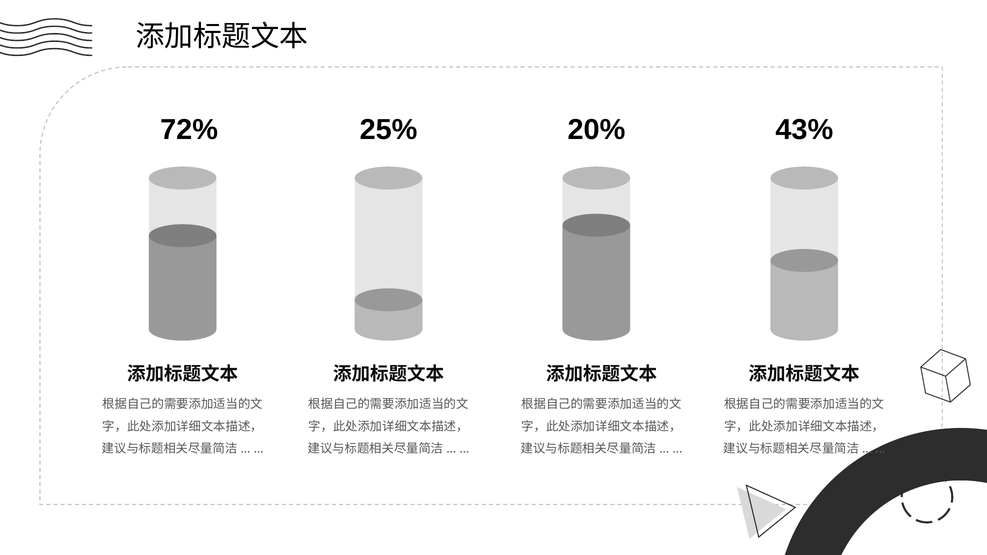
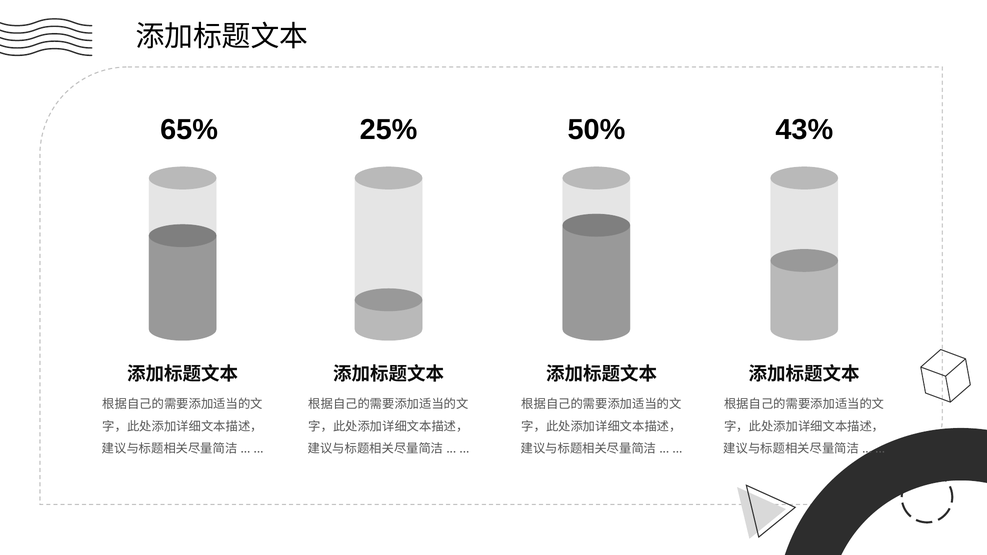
72%: 72% -> 65%
20%: 20% -> 50%
